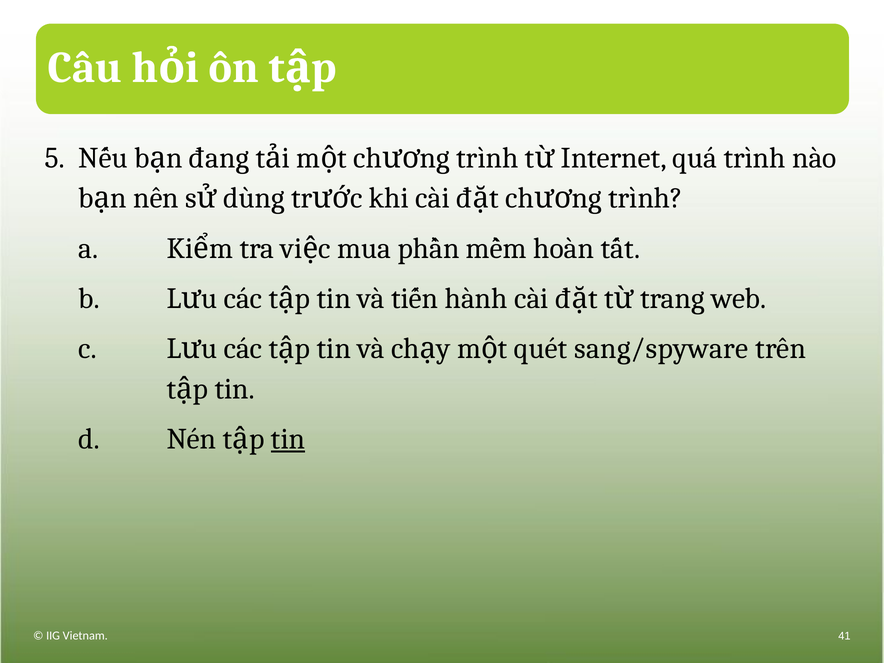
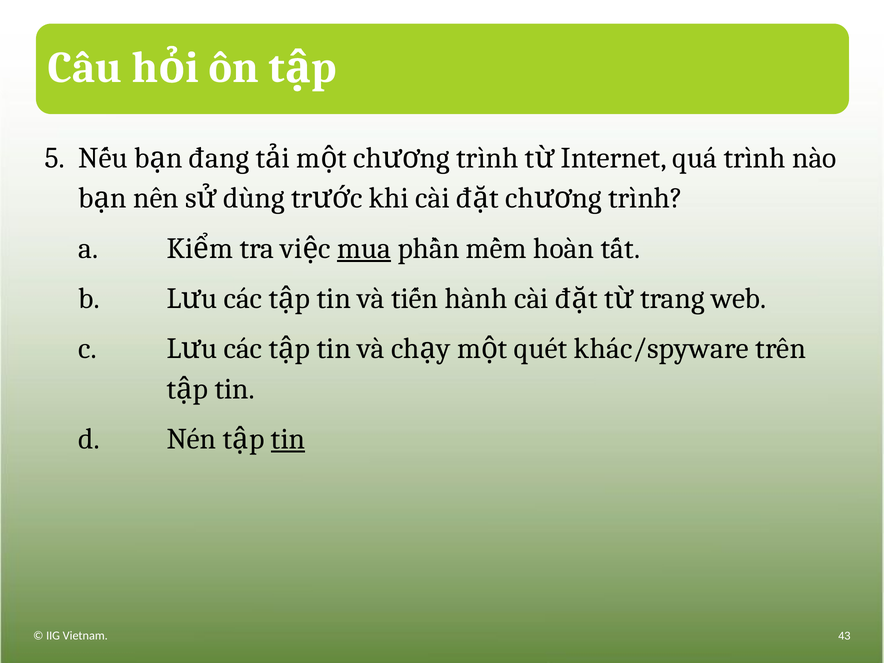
mua underline: none -> present
sang/spyware: sang/spyware -> khác/spyware
41: 41 -> 43
